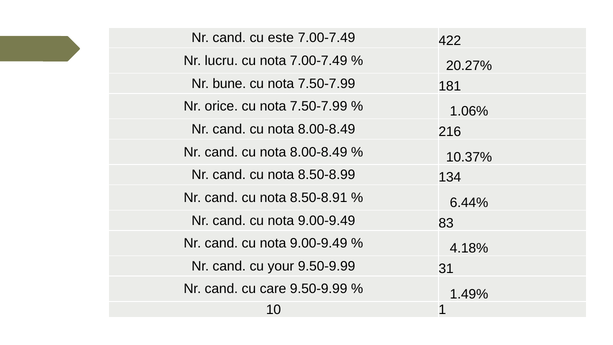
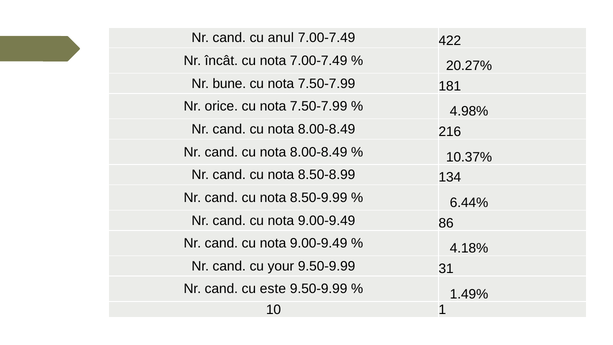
este: este -> anul
lucru: lucru -> încât
1.06%: 1.06% -> 4.98%
8.50-8.91: 8.50-8.91 -> 8.50-9.99
83: 83 -> 86
care: care -> este
